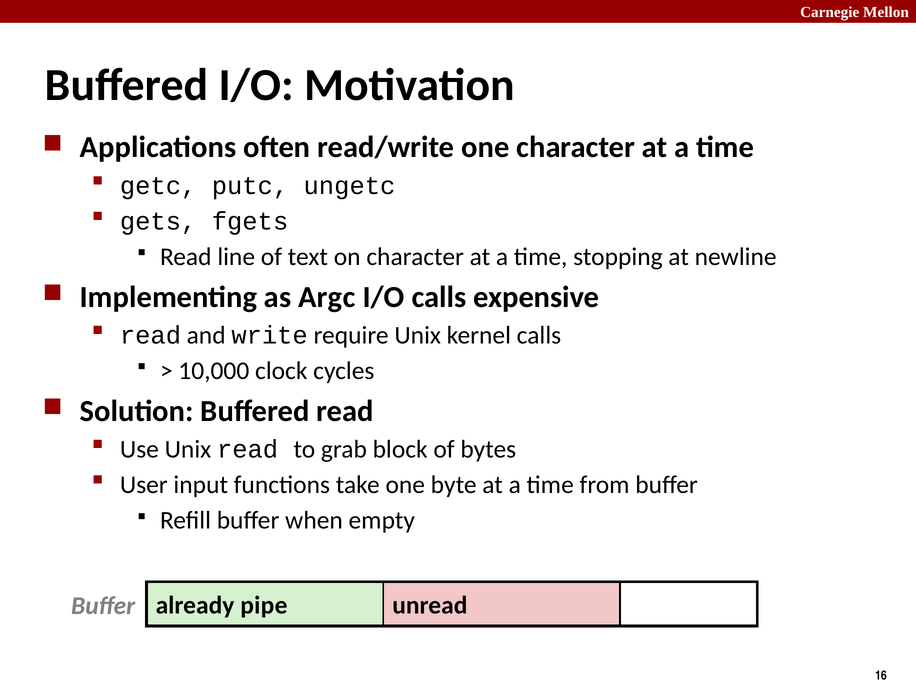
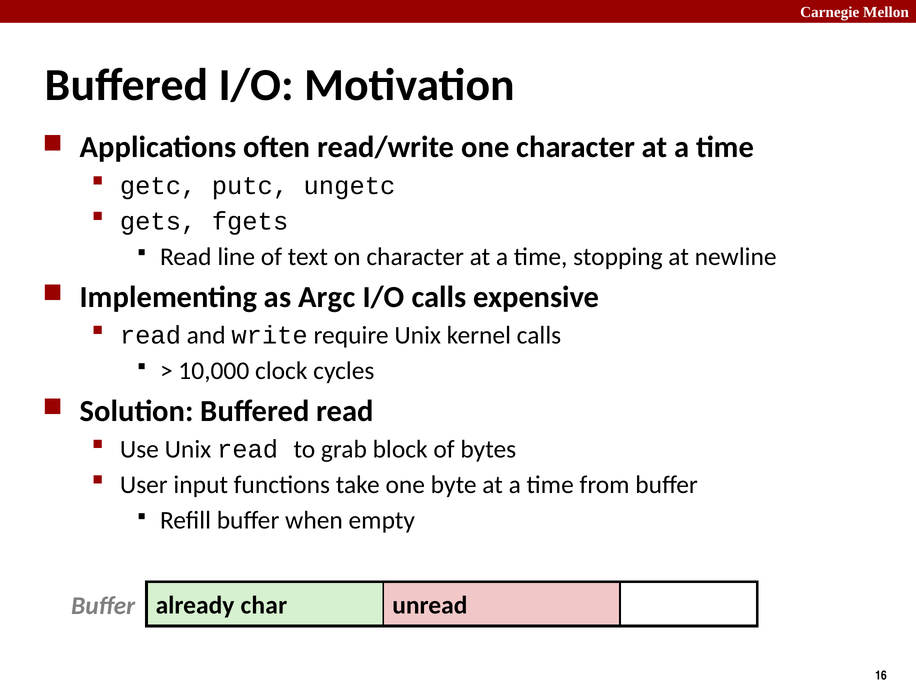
pipe: pipe -> char
